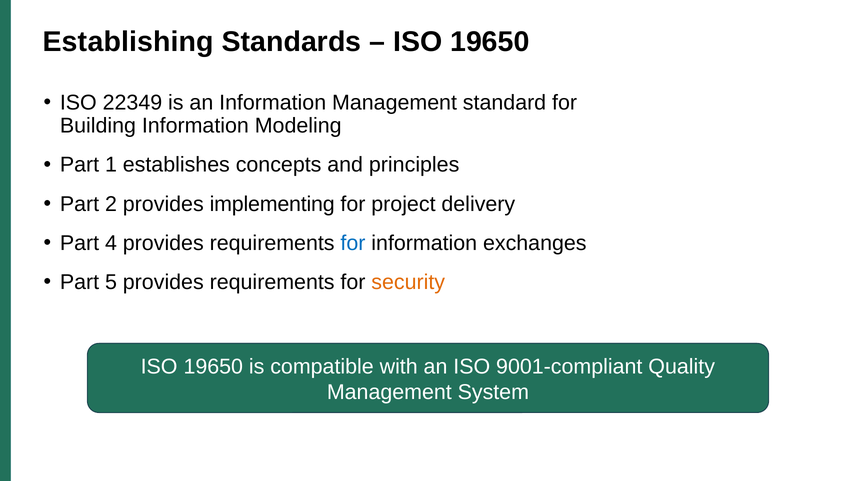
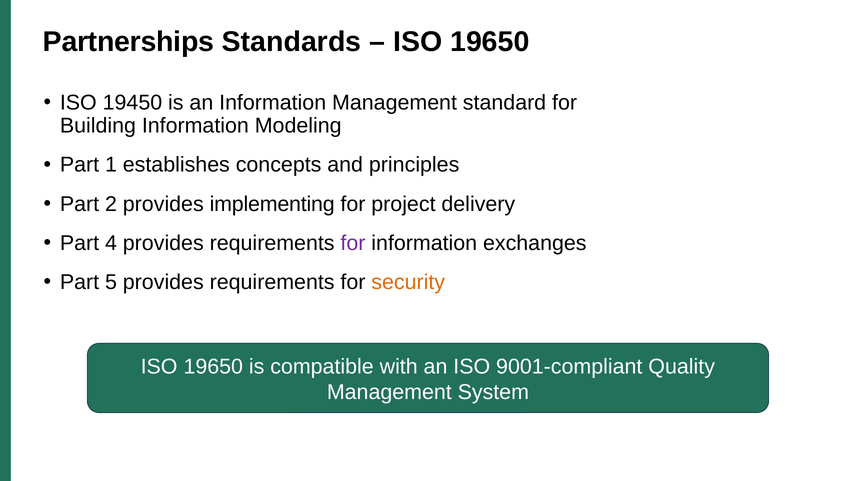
Establishing: Establishing -> Partnerships
22349: 22349 -> 19450
for at (353, 243) colour: blue -> purple
